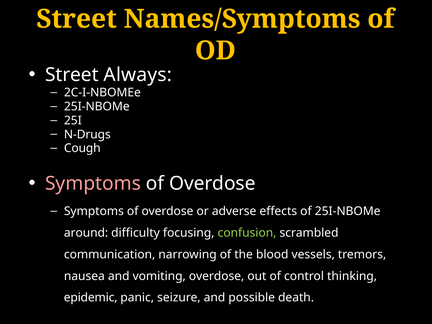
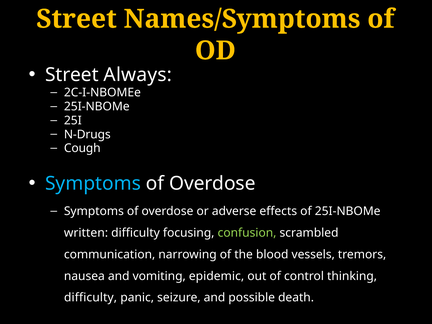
Symptoms at (93, 184) colour: pink -> light blue
around: around -> written
vomiting overdose: overdose -> epidemic
epidemic at (91, 298): epidemic -> difficulty
